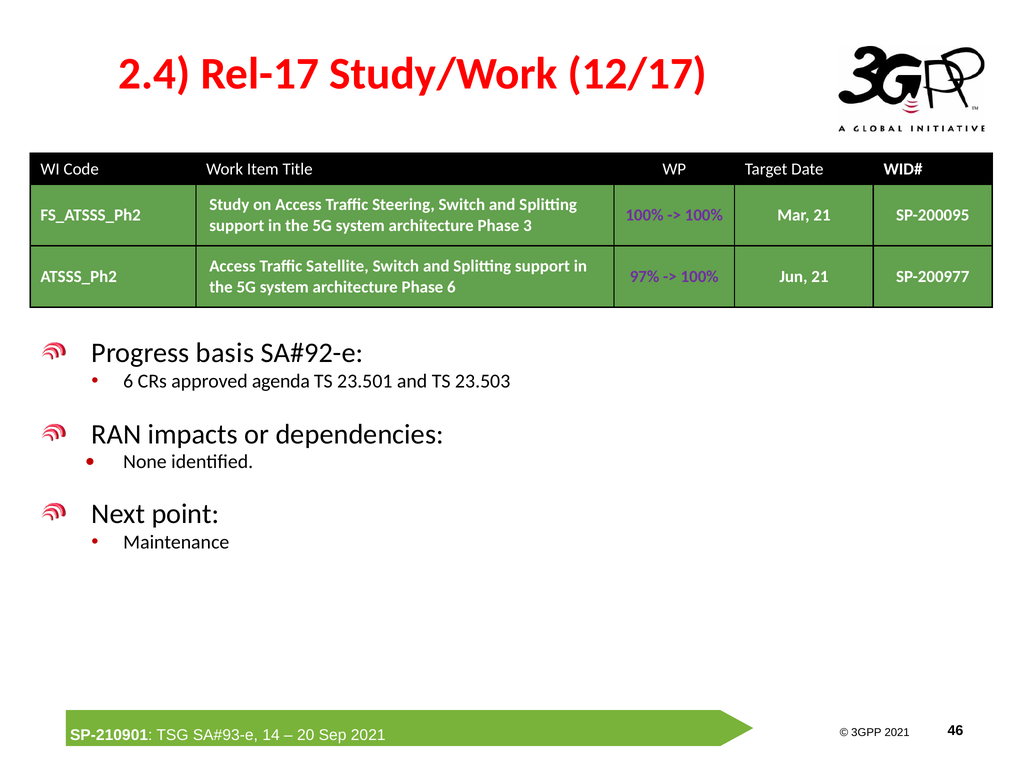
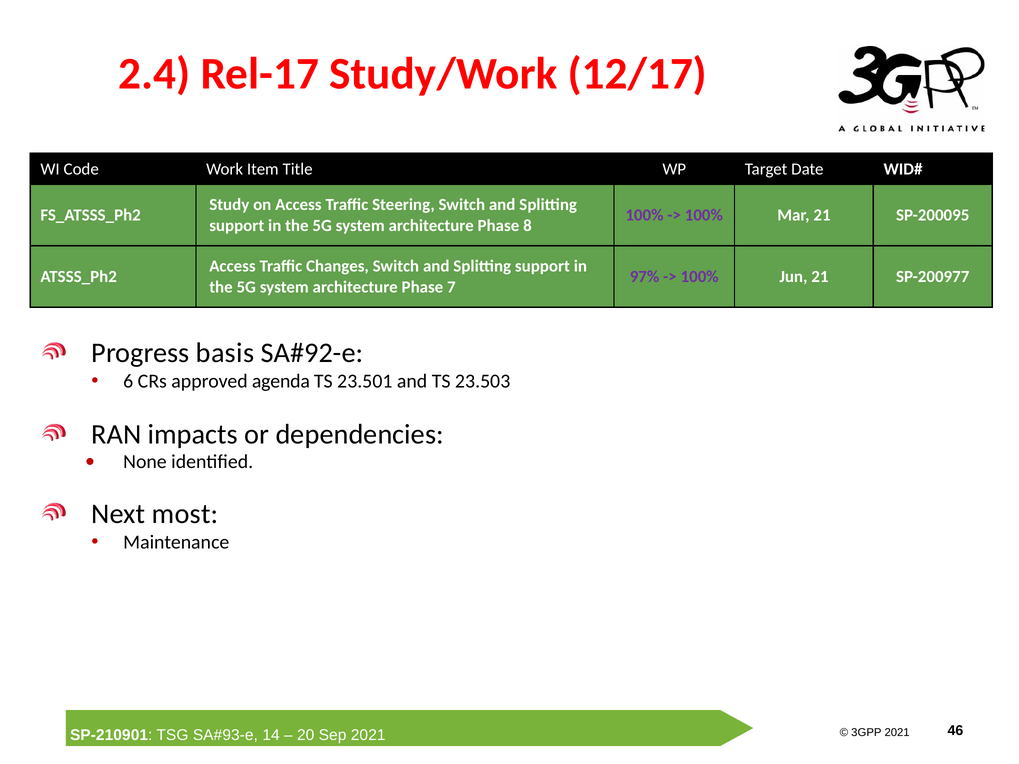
3: 3 -> 8
Satellite: Satellite -> Changes
Phase 6: 6 -> 7
point: point -> most
